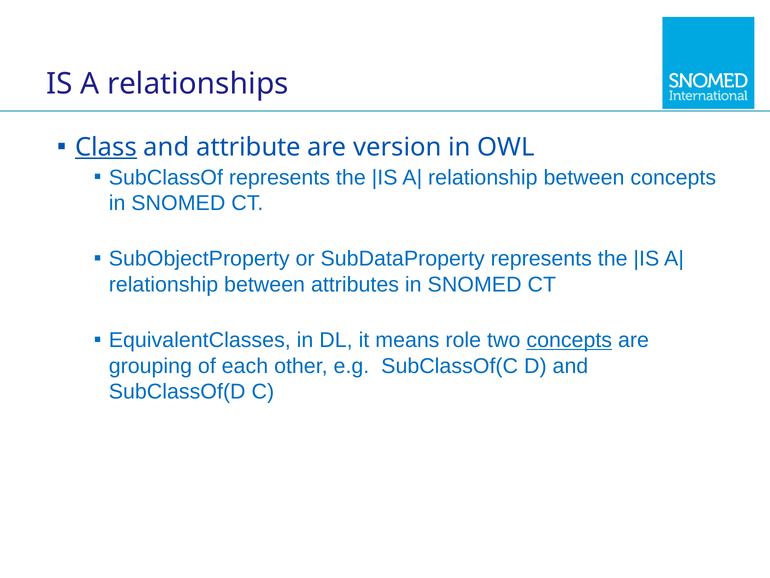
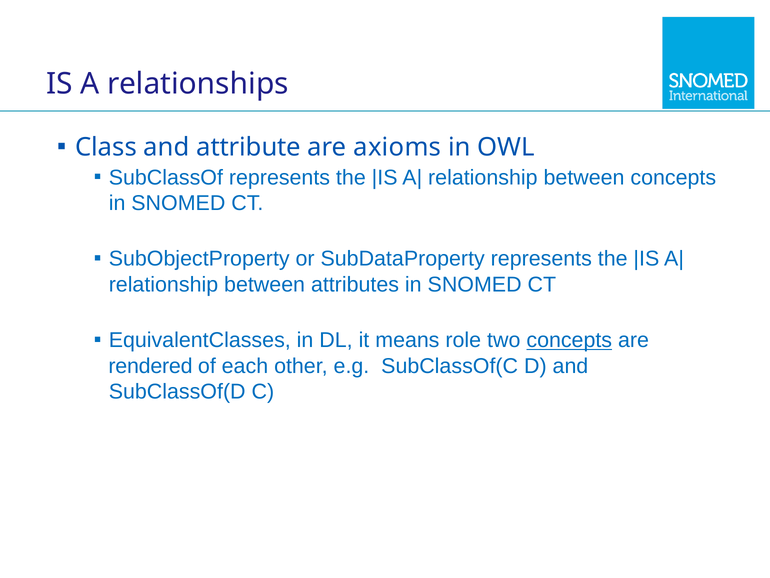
Class underline: present -> none
version: version -> axioms
grouping: grouping -> rendered
